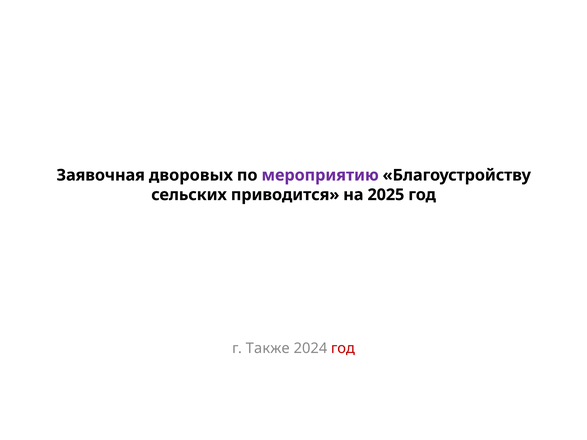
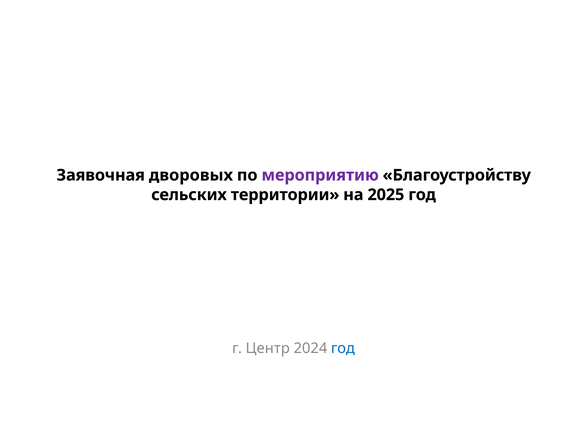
приводится: приводится -> территории
Также: Также -> Центр
год at (343, 348) colour: red -> blue
